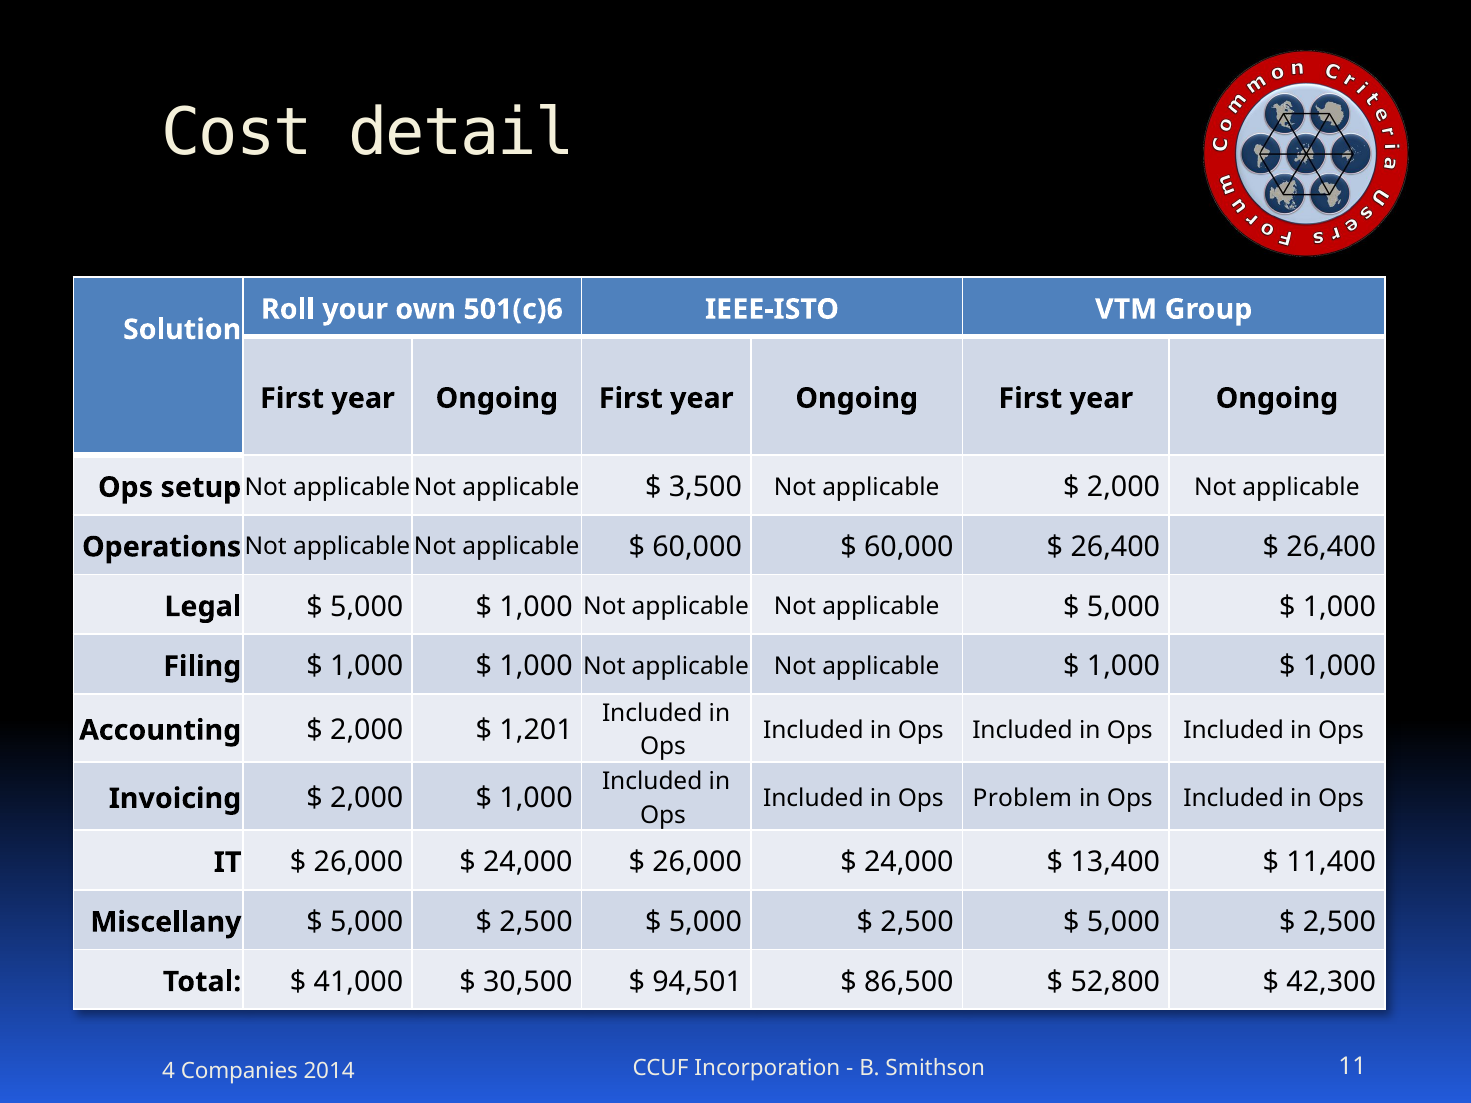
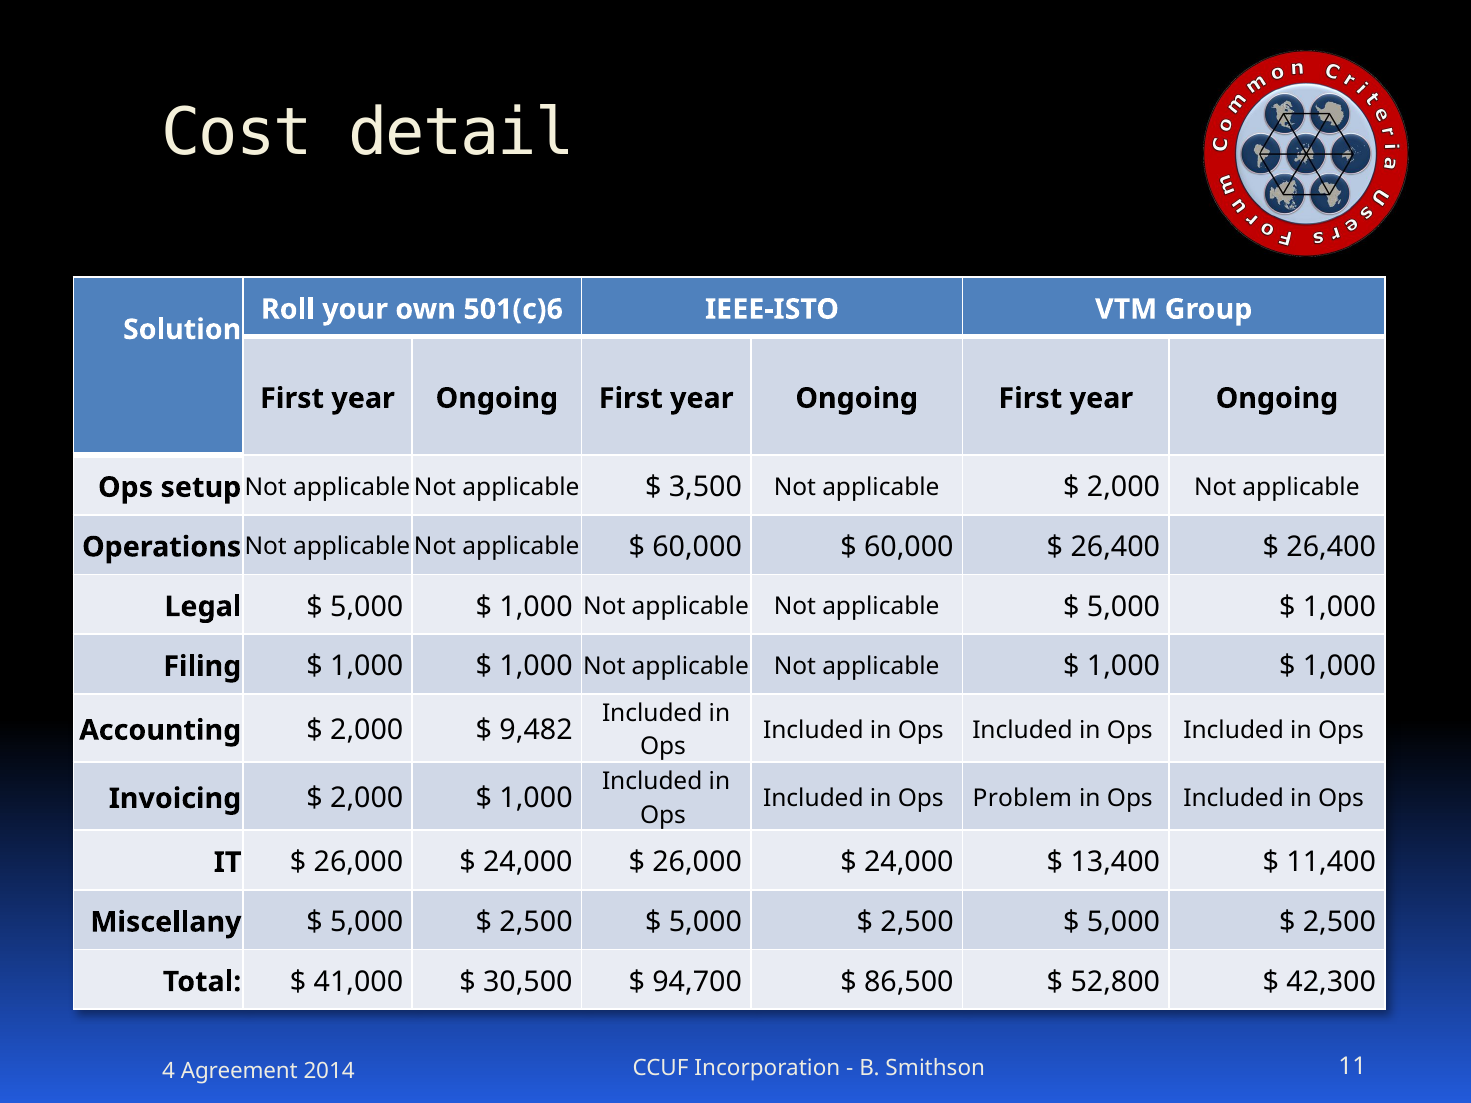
1,201: 1,201 -> 9,482
94,501: 94,501 -> 94,700
Companies: Companies -> Agreement
